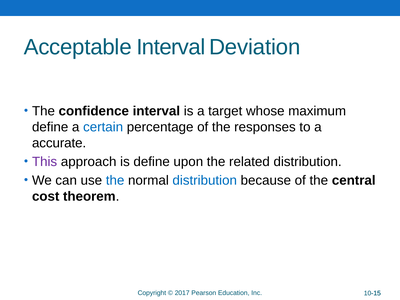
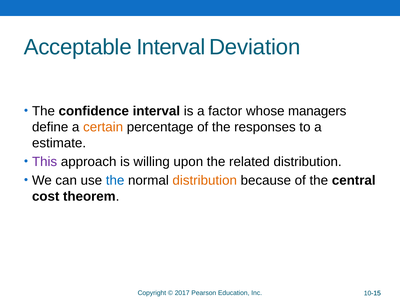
target: target -> factor
maximum: maximum -> managers
certain colour: blue -> orange
accurate: accurate -> estimate
is define: define -> willing
distribution at (205, 181) colour: blue -> orange
